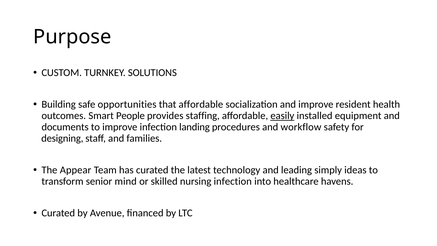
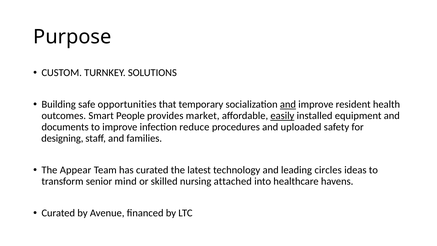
that affordable: affordable -> temporary
and at (288, 104) underline: none -> present
staffing: staffing -> market
landing: landing -> reduce
workflow: workflow -> uploaded
simply: simply -> circles
nursing infection: infection -> attached
